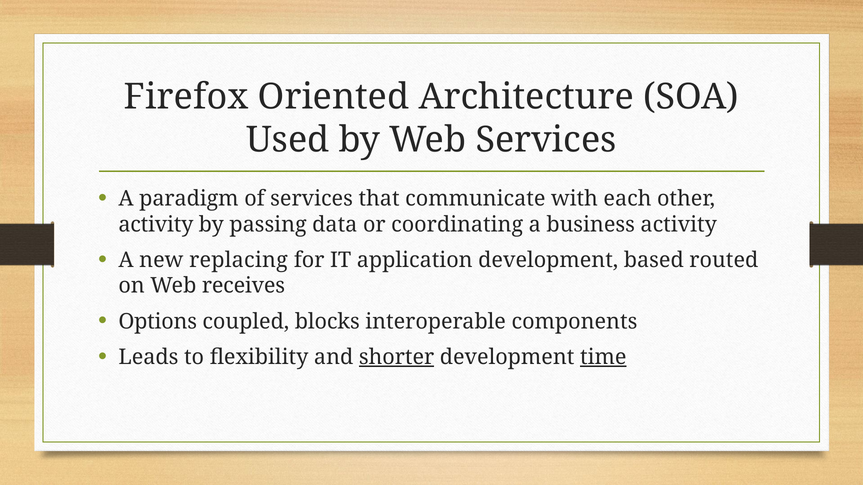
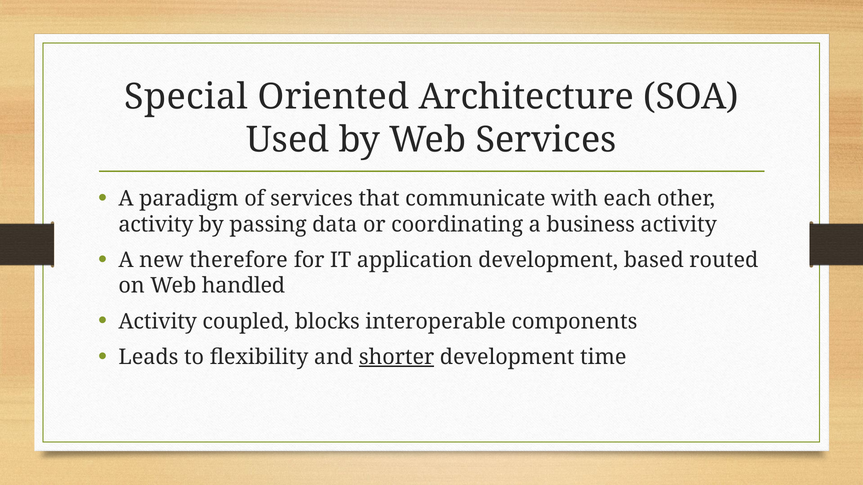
Firefox: Firefox -> Special
replacing: replacing -> therefore
receives: receives -> handled
Options at (158, 322): Options -> Activity
time underline: present -> none
